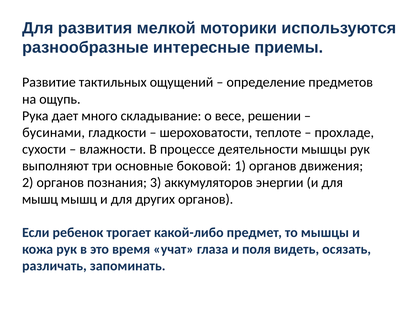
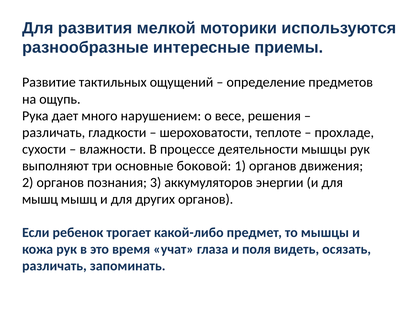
складывание: складывание -> нарушением
решении: решении -> решения
бусинами at (54, 132): бусинами -> различать
